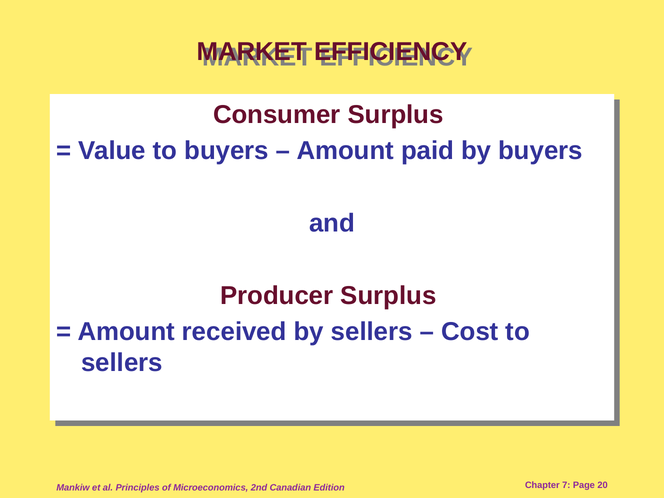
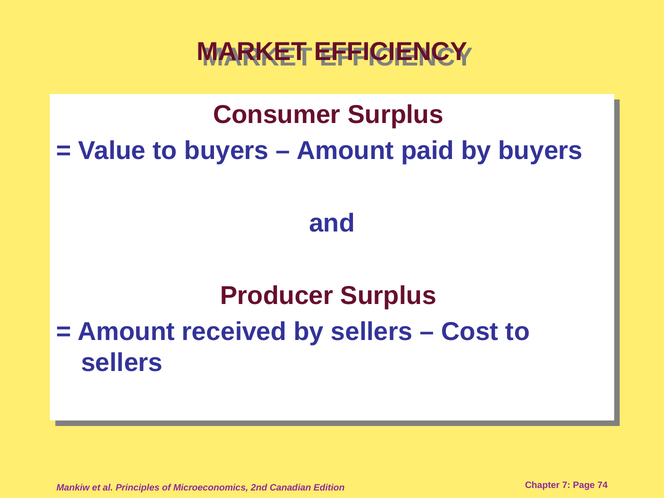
20: 20 -> 74
